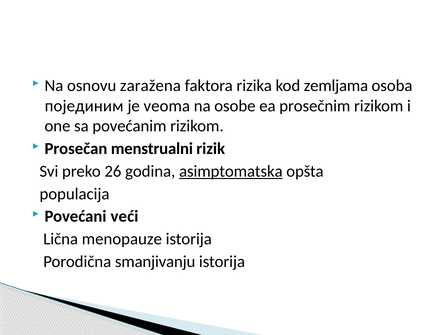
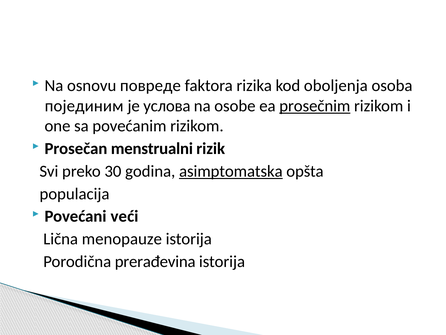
zaražena: zaražena -> повреде
zemljama: zemljama -> oboljenja
veoma: veoma -> услова
prosečnim underline: none -> present
26: 26 -> 30
smanjivanju: smanjivanju -> prerađevina
